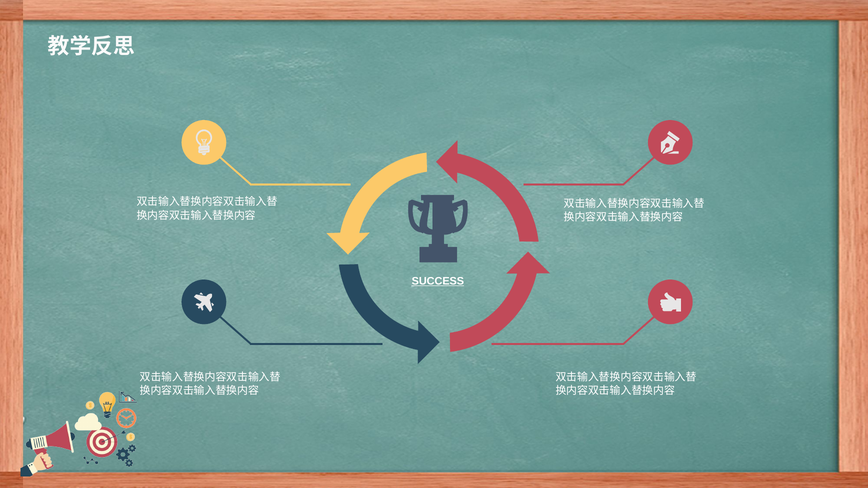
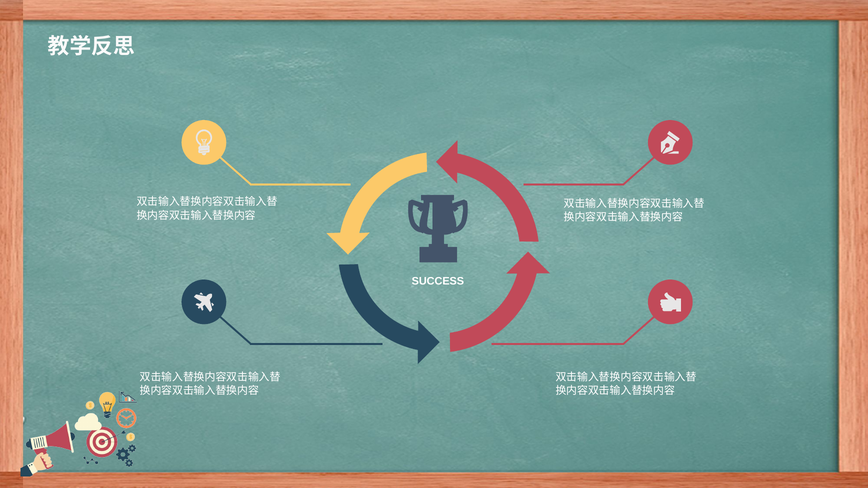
SUCCESS underline: present -> none
